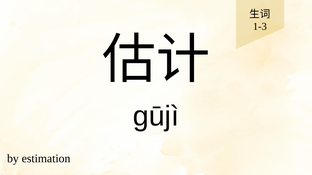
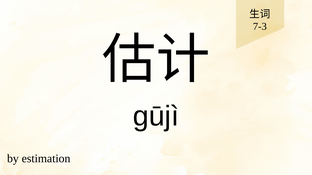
1-3: 1-3 -> 7-3
